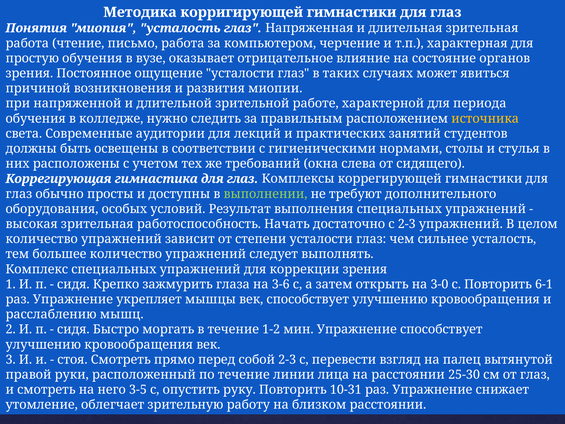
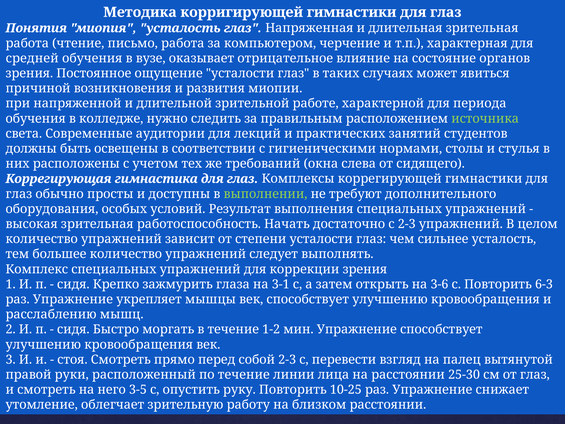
простую: простую -> средней
источника colour: yellow -> light green
3-6: 3-6 -> 3-1
3-0: 3-0 -> 3-6
6-1: 6-1 -> 6-3
10-31: 10-31 -> 10-25
